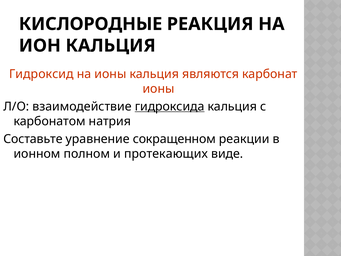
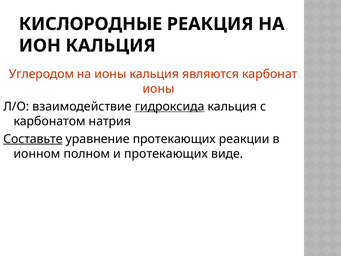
Гидроксид: Гидроксид -> Углеродом
Составьте underline: none -> present
уравнение сокращенном: сокращенном -> протекающих
